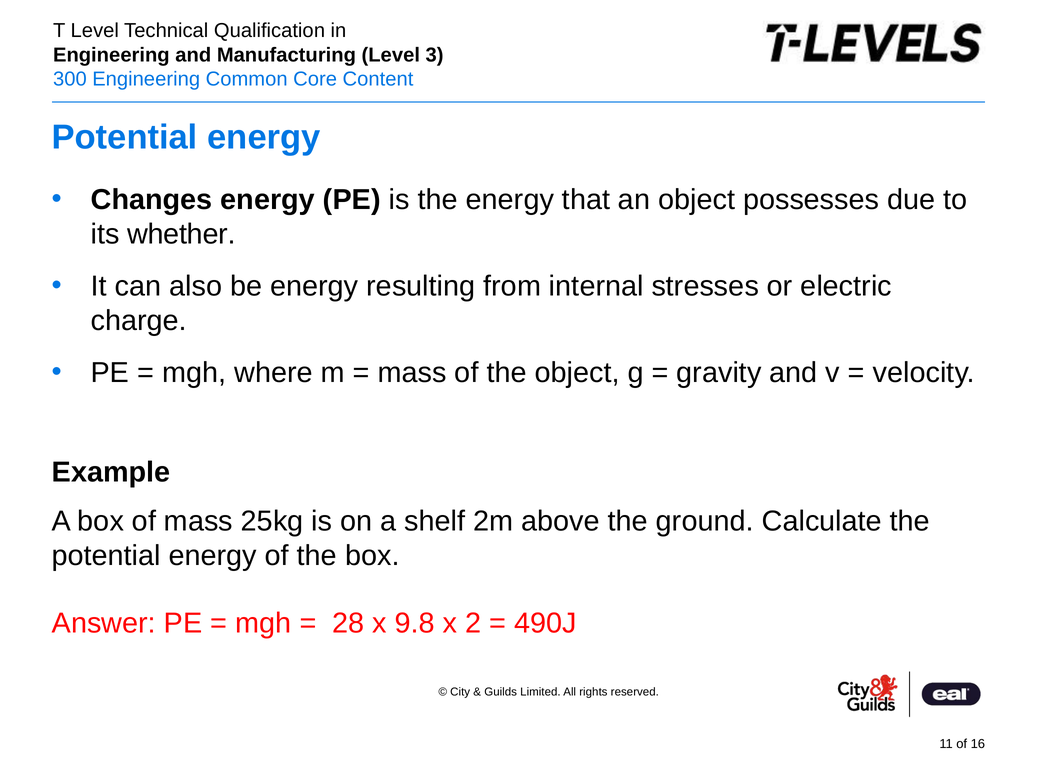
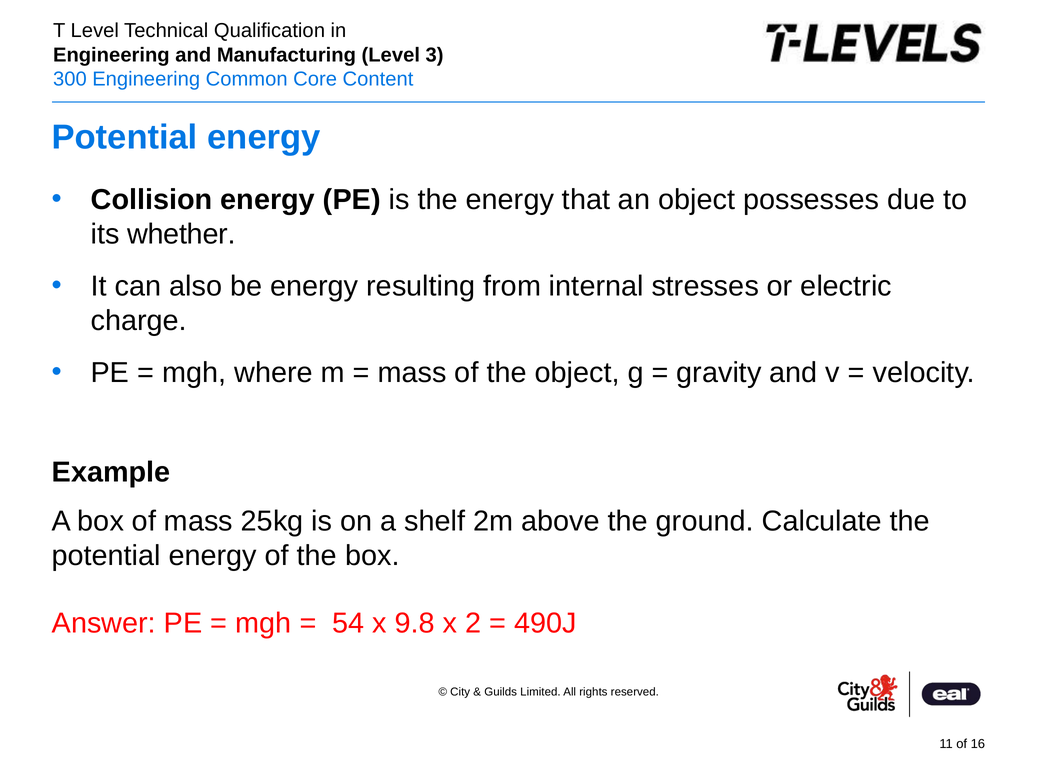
Changes: Changes -> Collision
28: 28 -> 54
